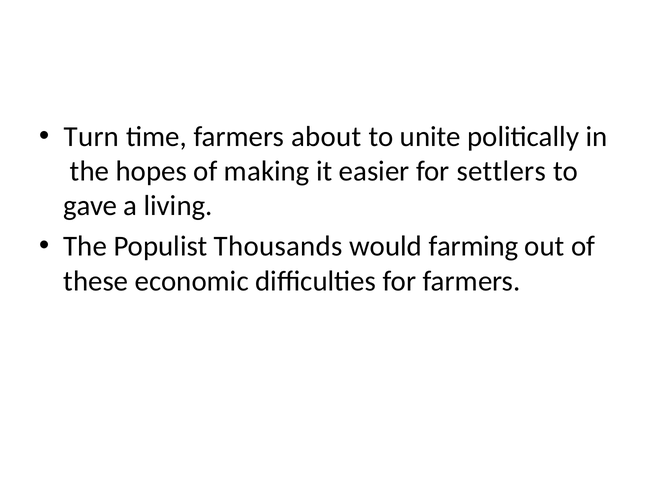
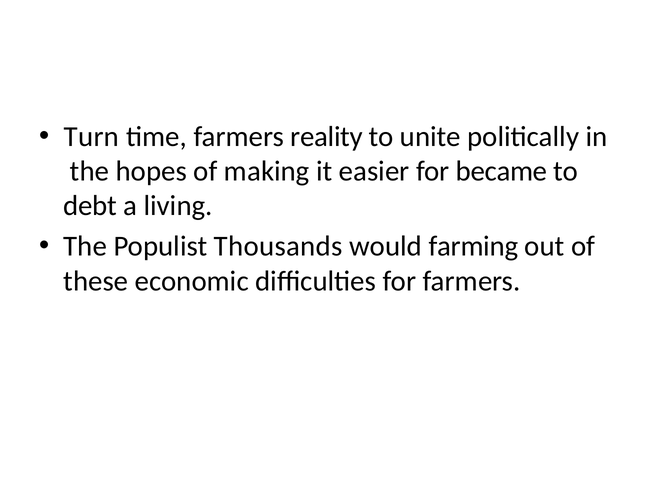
about: about -> reality
settlers: settlers -> became
gave: gave -> debt
